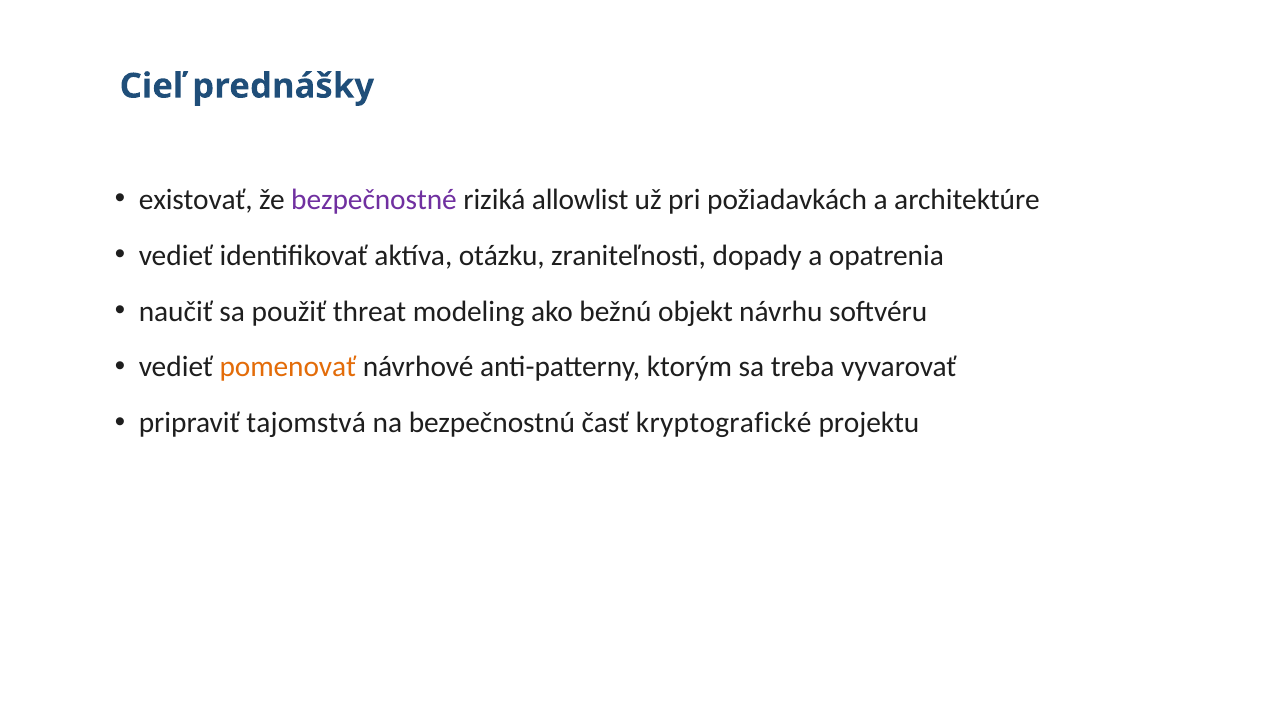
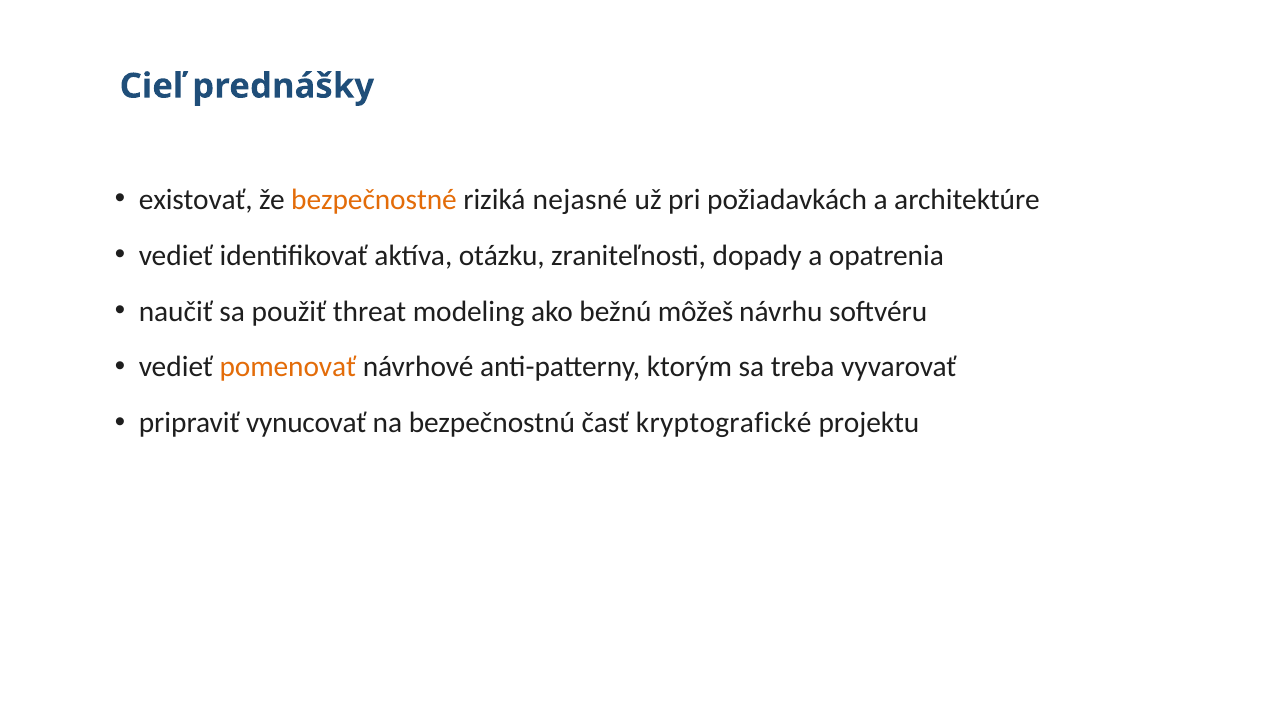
bezpečnostné colour: purple -> orange
allowlist: allowlist -> nejasné
objekt: objekt -> môžeš
tajomstvá: tajomstvá -> vynucovať
